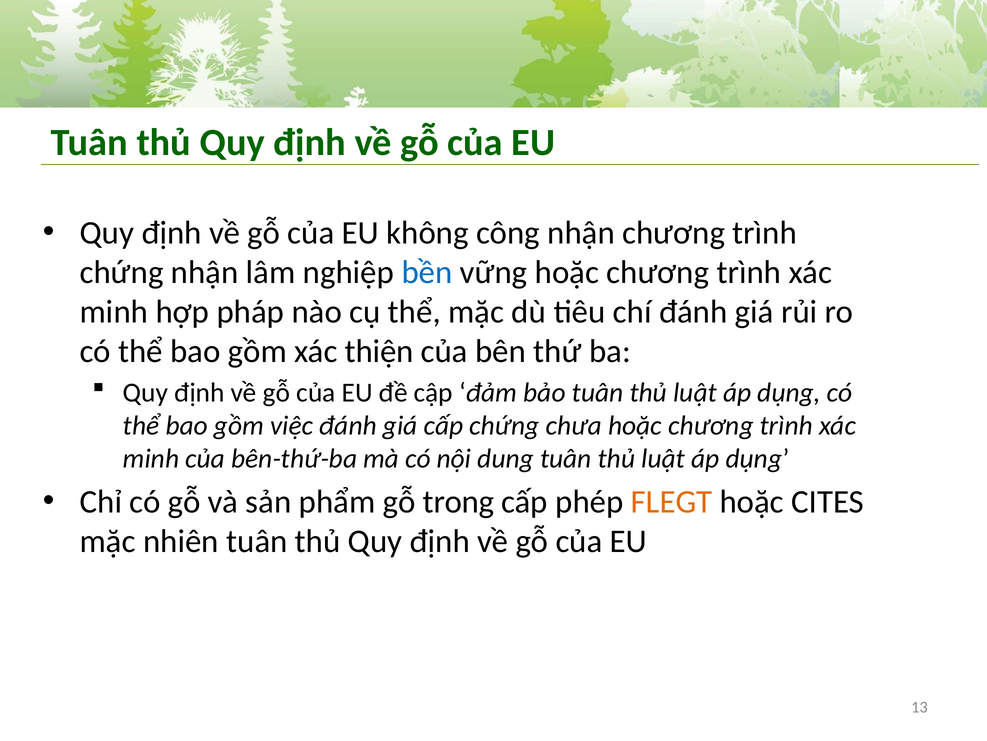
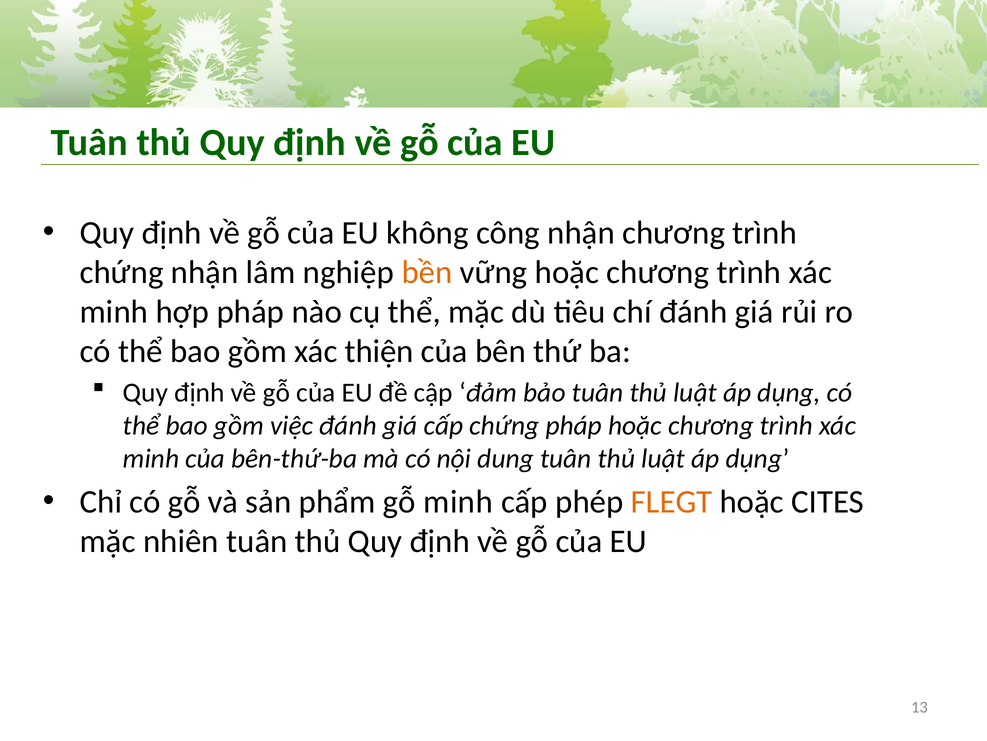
bền colour: blue -> orange
chứng chưa: chưa -> pháp
gỗ trong: trong -> minh
